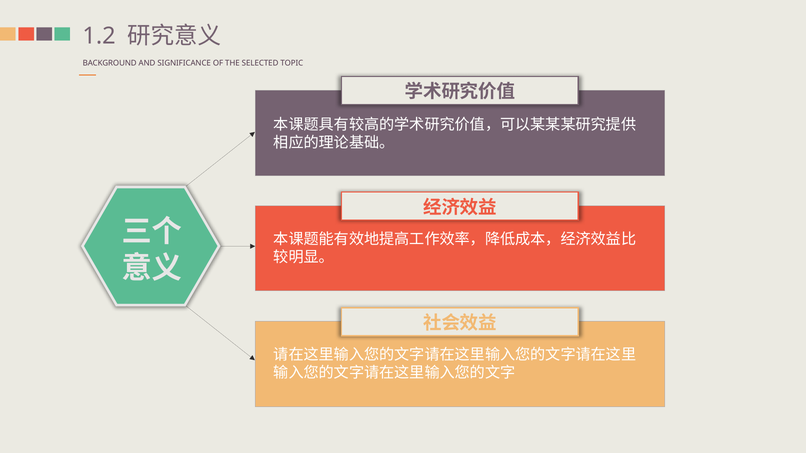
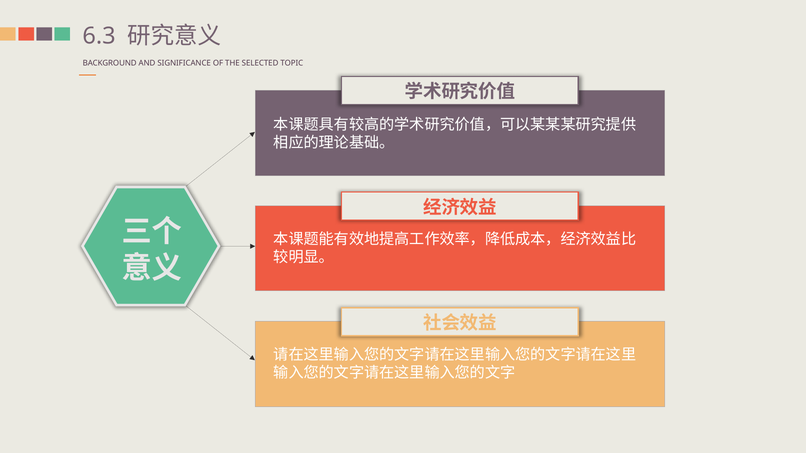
1.2: 1.2 -> 6.3
